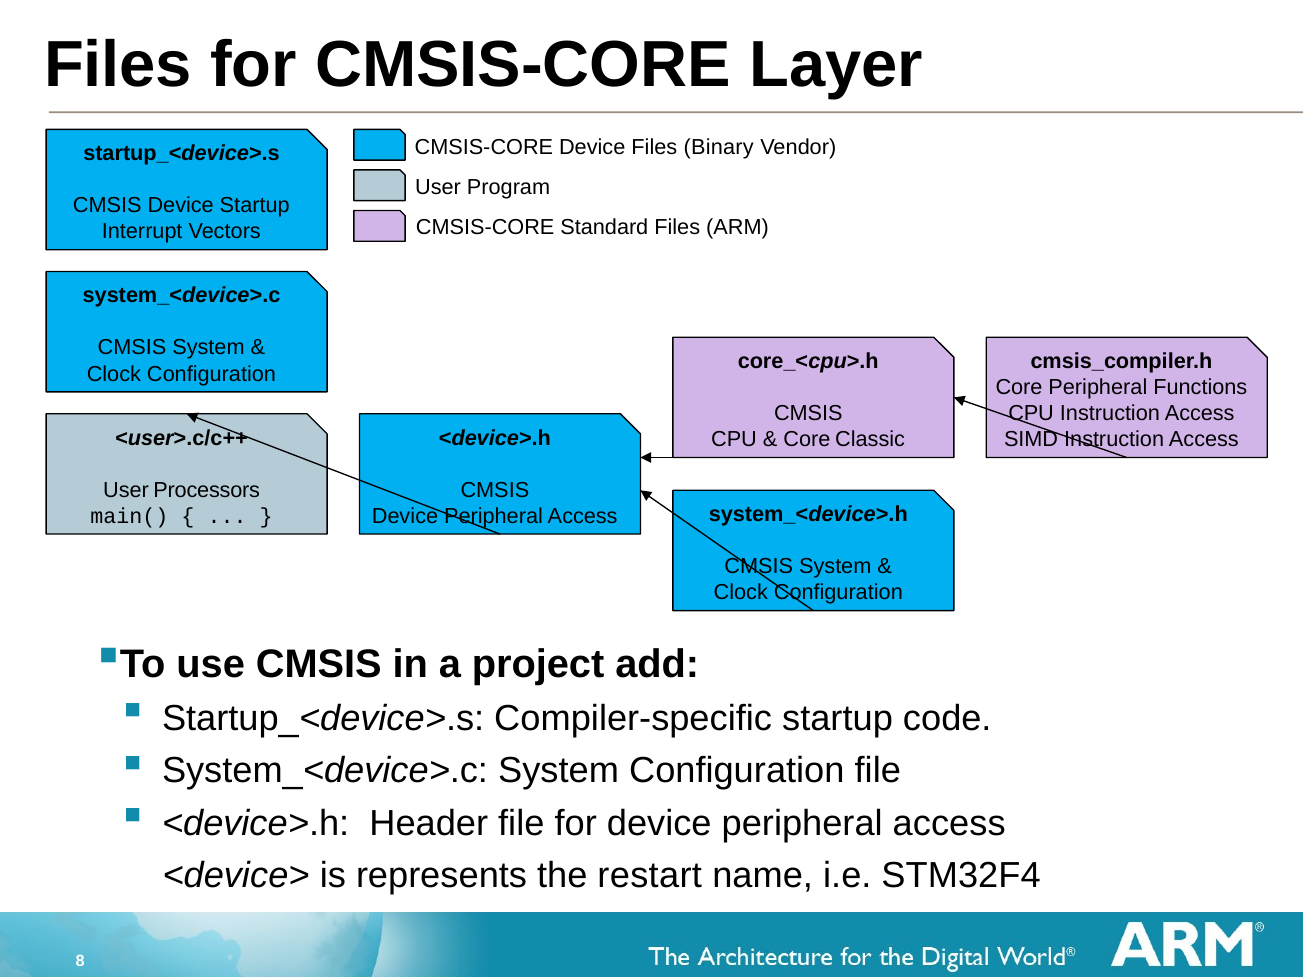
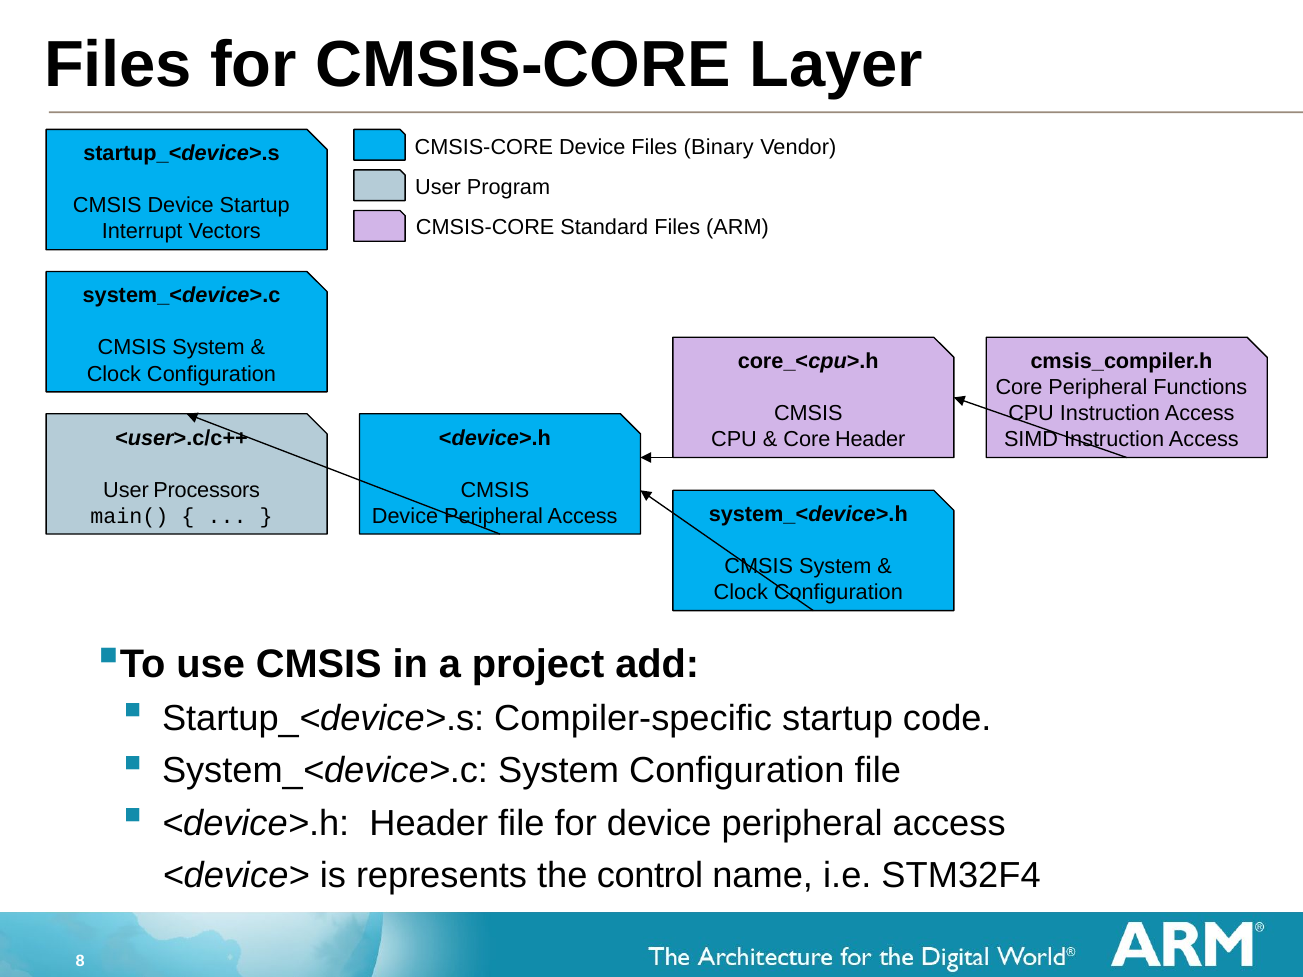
Core Classic: Classic -> Header
restart: restart -> control
